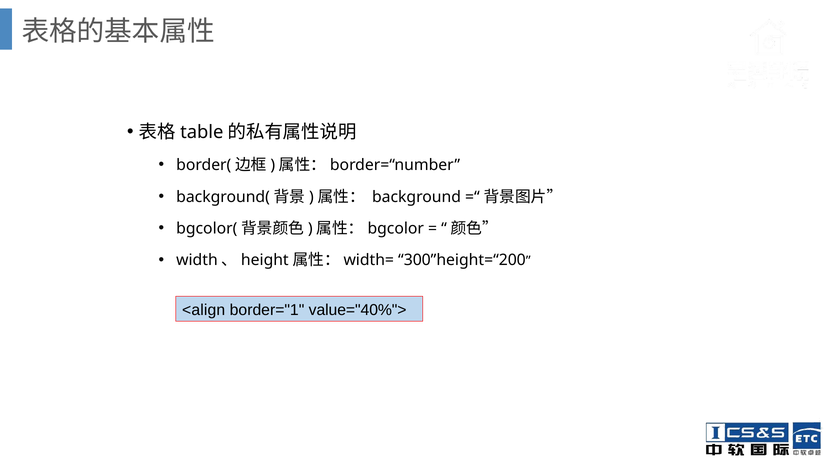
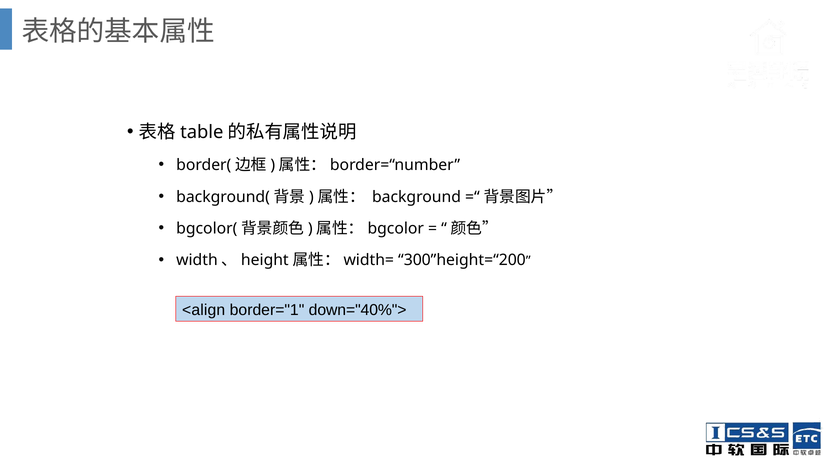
value="40%">: value="40%"> -> down="40%">
